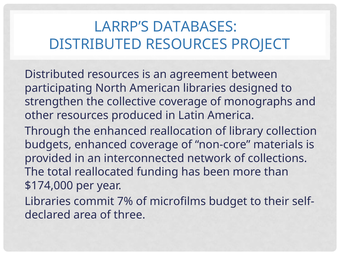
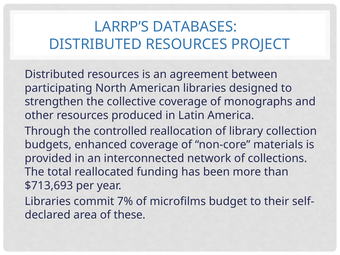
the enhanced: enhanced -> controlled
$174,000: $174,000 -> $713,693
three: three -> these
